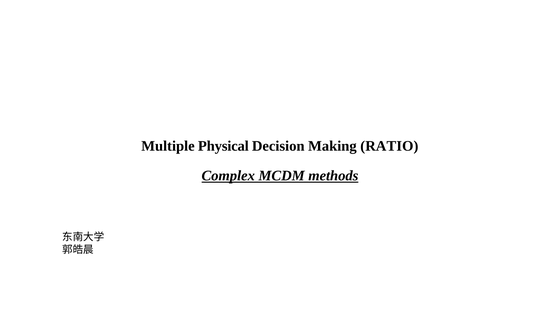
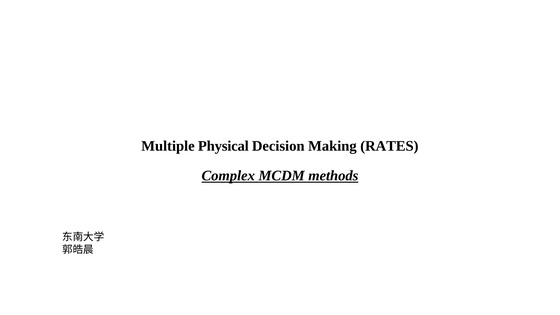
RATIO: RATIO -> RATES
